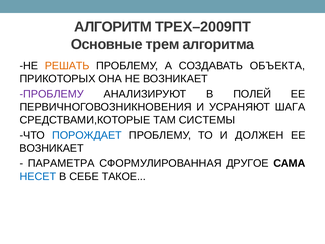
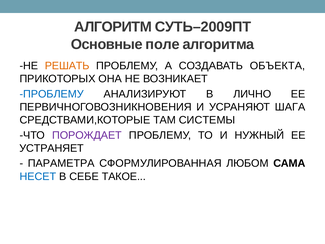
ТРЕХ–2009ПТ: ТРЕХ–2009ПТ -> СУТЬ–2009ПТ
трем: трем -> поле
ПРОБЛЕМУ at (52, 94) colour: purple -> blue
ПОЛЕЙ: ПОЛЕЙ -> ЛИЧНО
ПОРОЖДАЕТ colour: blue -> purple
ДОЛЖЕН: ДОЛЖЕН -> НУЖНЫЙ
ВОЗНИКАЕТ at (52, 148): ВОЗНИКАЕТ -> УСТРАНЯЕТ
ДРУГОЕ: ДРУГОЕ -> ЛЮБОМ
